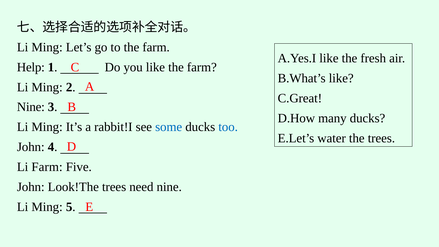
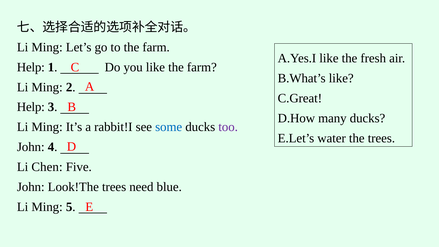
Nine at (31, 107): Nine -> Help
too colour: blue -> purple
Li Farm: Farm -> Chen
need nine: nine -> blue
